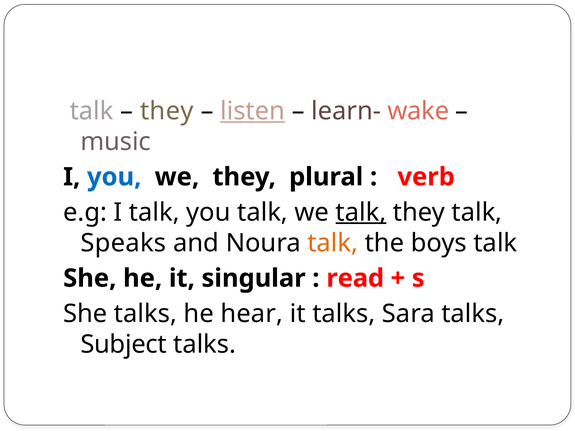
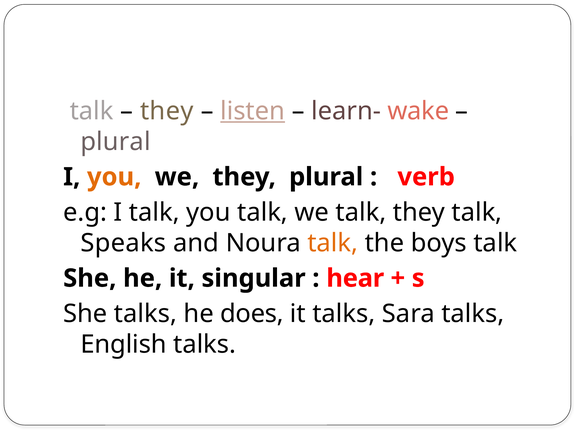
music at (116, 142): music -> plural
you at (114, 177) colour: blue -> orange
talk at (361, 212) underline: present -> none
read: read -> hear
hear: hear -> does
Subject: Subject -> English
